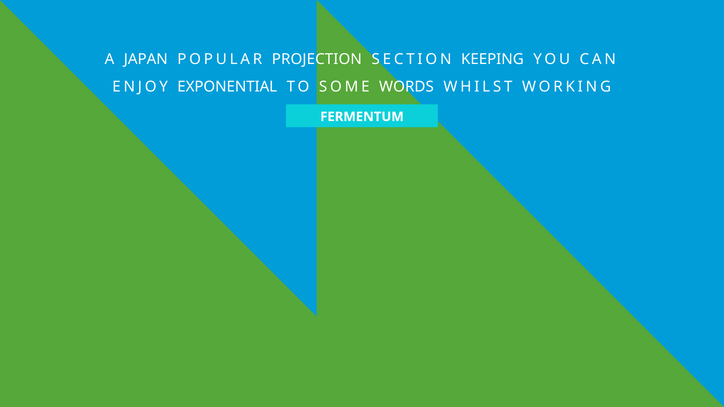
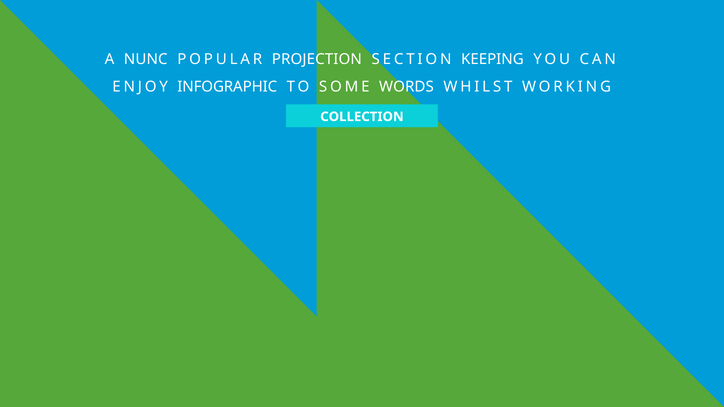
JAPAN: JAPAN -> NUNC
EXPONENTIAL: EXPONENTIAL -> INFOGRAPHIC
FERMENTUM: FERMENTUM -> COLLECTION
